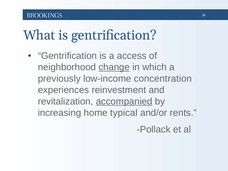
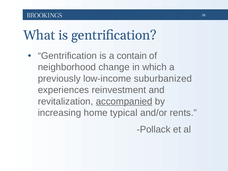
access: access -> contain
change underline: present -> none
concentration: concentration -> suburbanized
